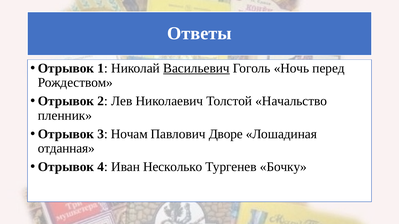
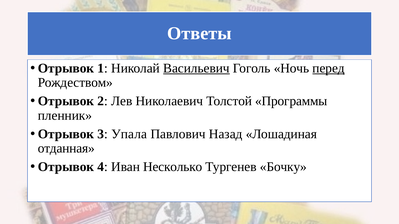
перед underline: none -> present
Начальство: Начальство -> Программы
Ночам: Ночам -> Упала
Дворе: Дворе -> Назад
